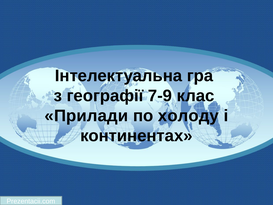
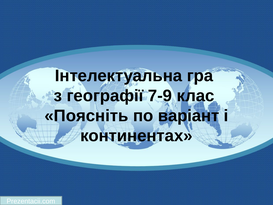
Прилади: Прилади -> Поясніть
холоду: холоду -> варіант
